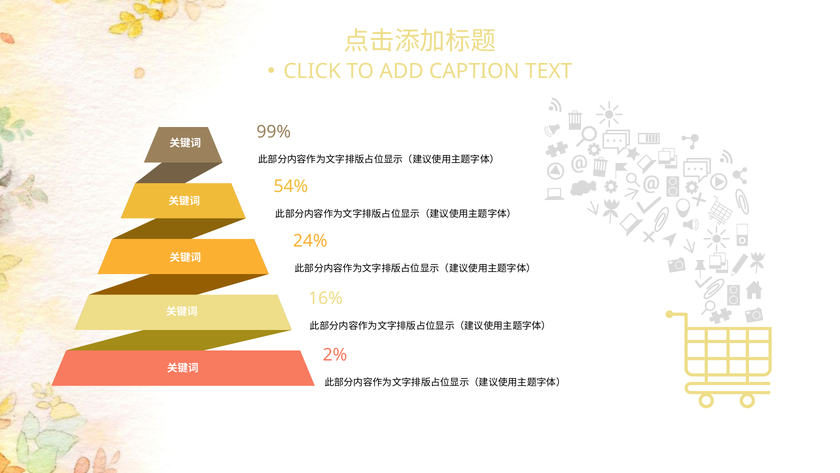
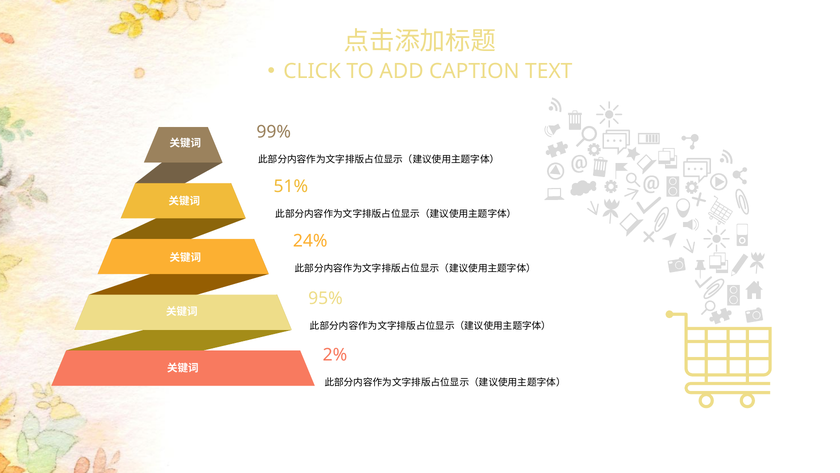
54%: 54% -> 51%
16%: 16% -> 95%
